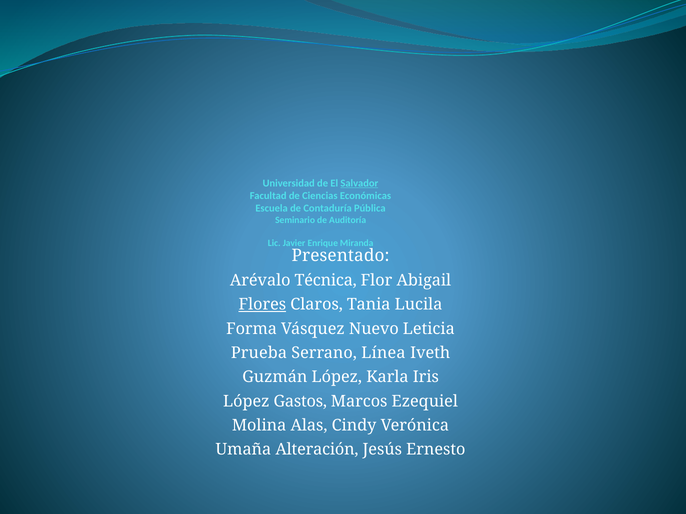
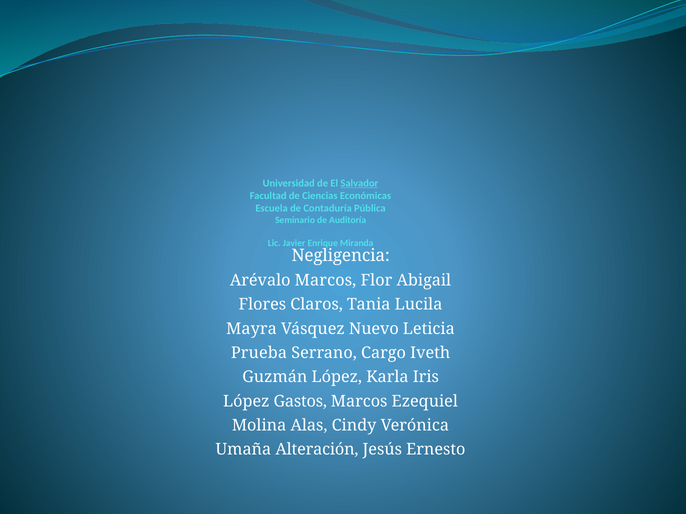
Presentado: Presentado -> Negligencia
Arévalo Técnica: Técnica -> Marcos
Flores underline: present -> none
Forma: Forma -> Mayra
Línea: Línea -> Cargo
